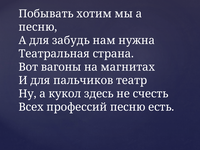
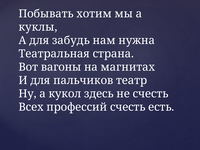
песню at (38, 27): песню -> куклы
профессий песню: песню -> счесть
